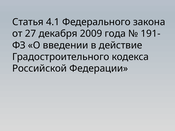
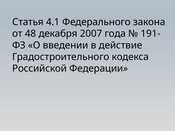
27: 27 -> 48
2009: 2009 -> 2007
